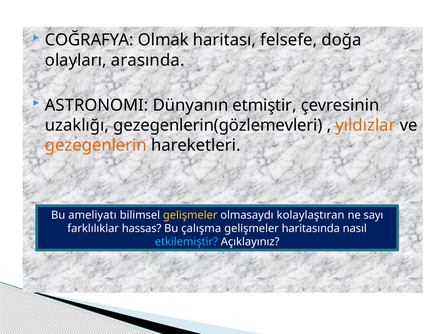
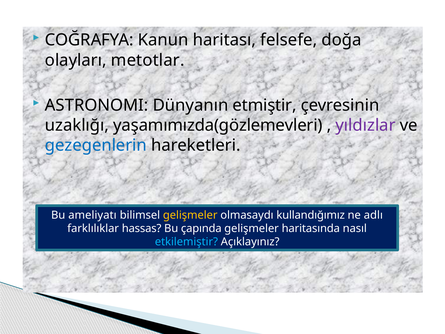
Olmak: Olmak -> Kanun
arasında: arasında -> metotlar
gezegenlerin(gözlemevleri: gezegenlerin(gözlemevleri -> yaşamımızda(gözlemevleri
yıldızlar colour: orange -> purple
gezegenlerin colour: orange -> blue
kolaylaştıran: kolaylaştıran -> kullandığımız
sayı: sayı -> adlı
çalışma: çalışma -> çapında
